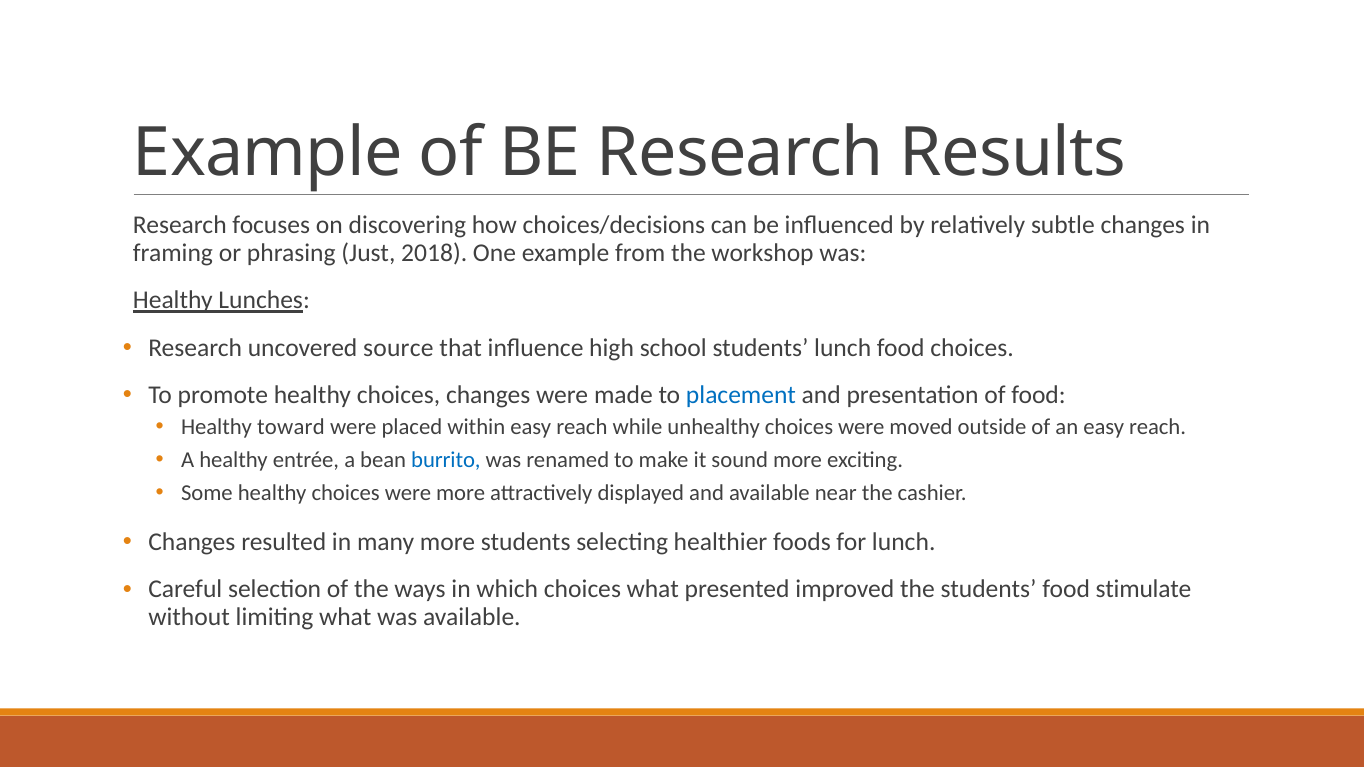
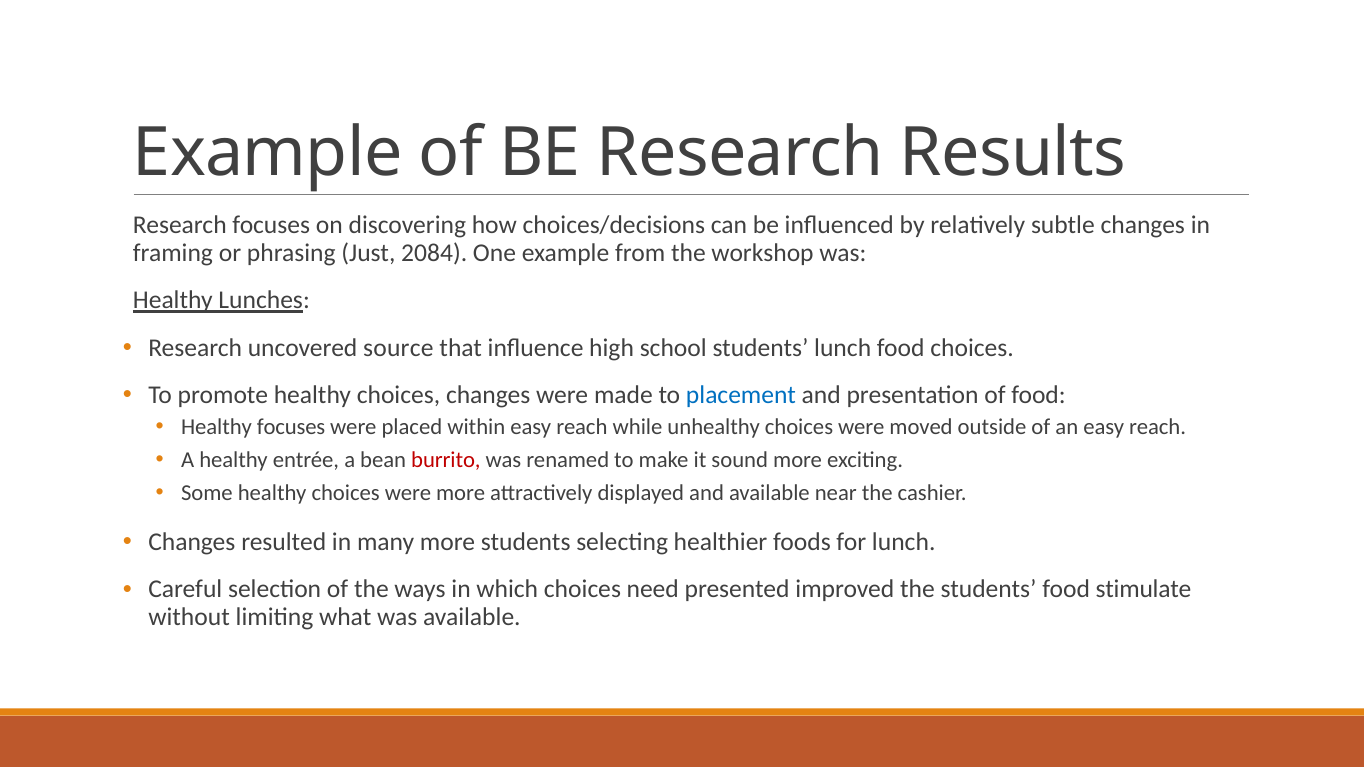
2018: 2018 -> 2084
Healthy toward: toward -> focuses
burrito colour: blue -> red
choices what: what -> need
